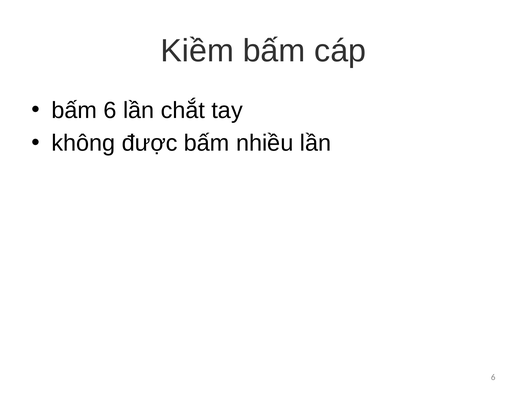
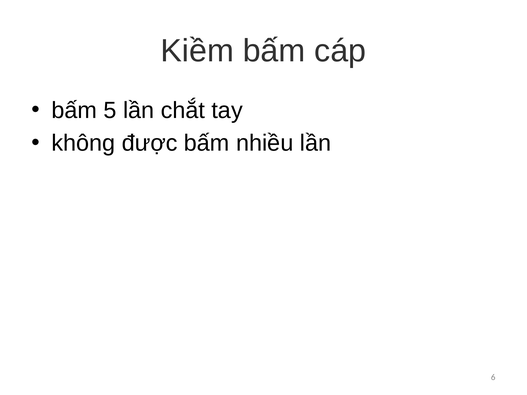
bấm 6: 6 -> 5
